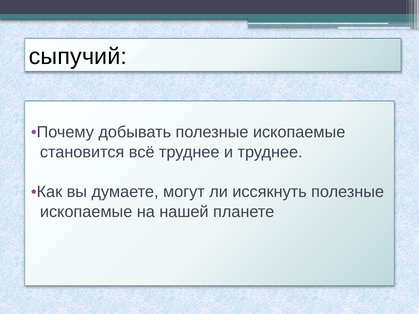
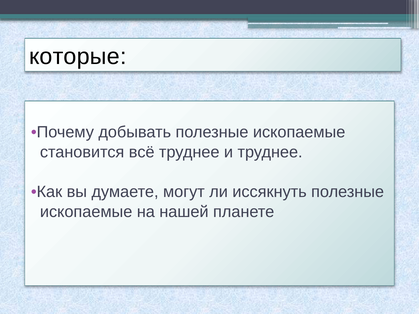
сыпучий: сыпучий -> которые
